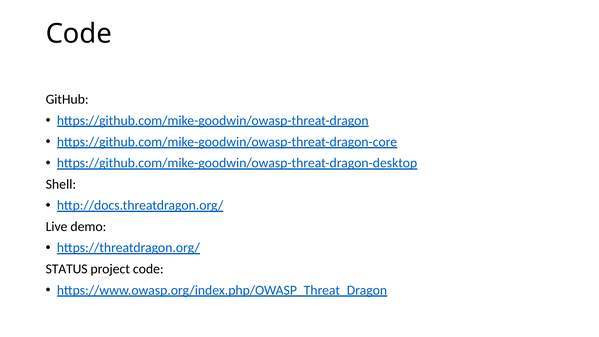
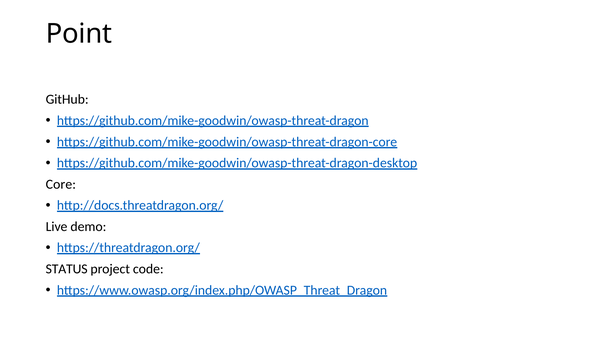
Code at (79, 34): Code -> Point
Shell: Shell -> Core
